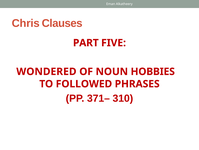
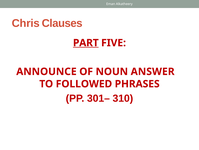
PART underline: none -> present
WONDERED: WONDERED -> ANNOUNCE
HOBBIES: HOBBIES -> ANSWER
371–: 371– -> 301–
